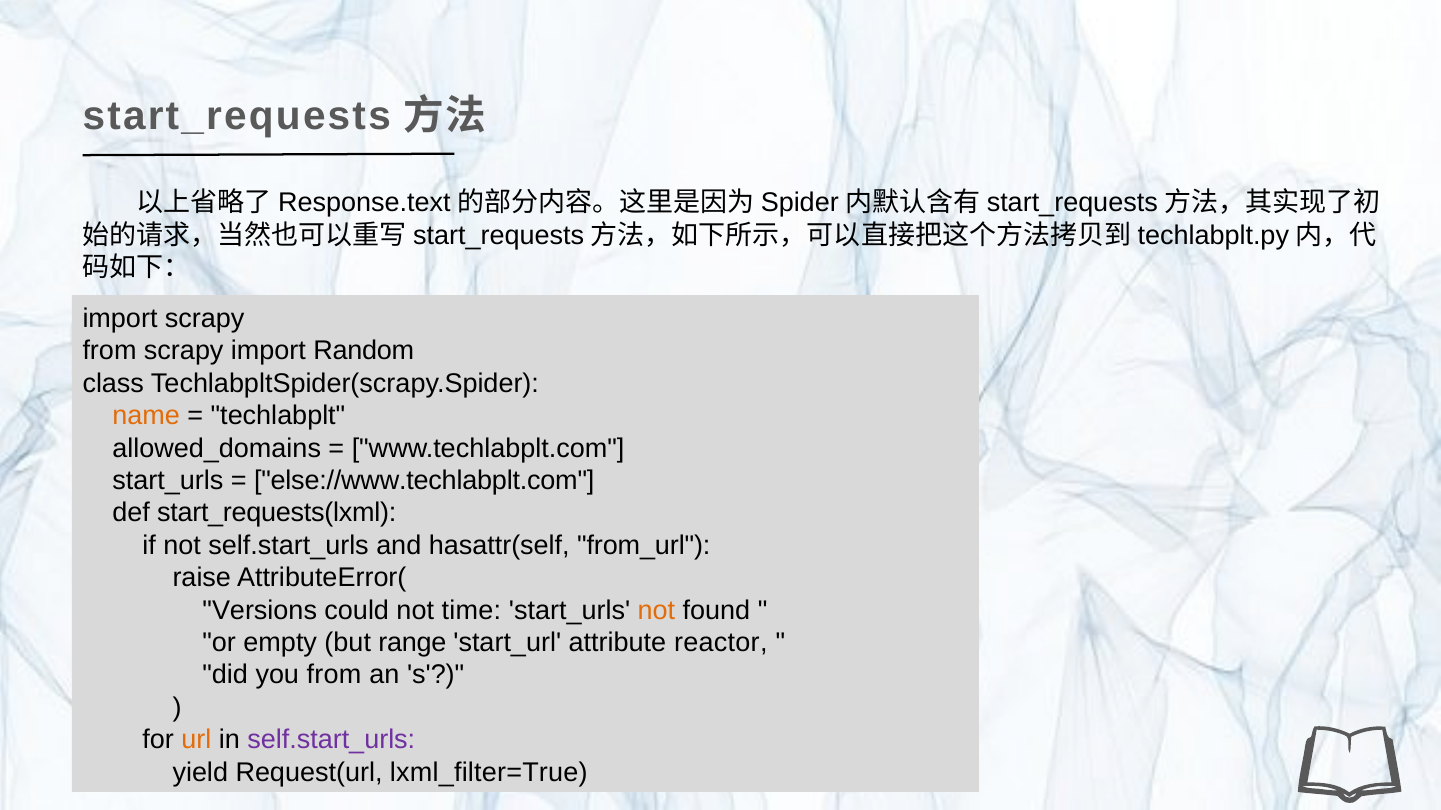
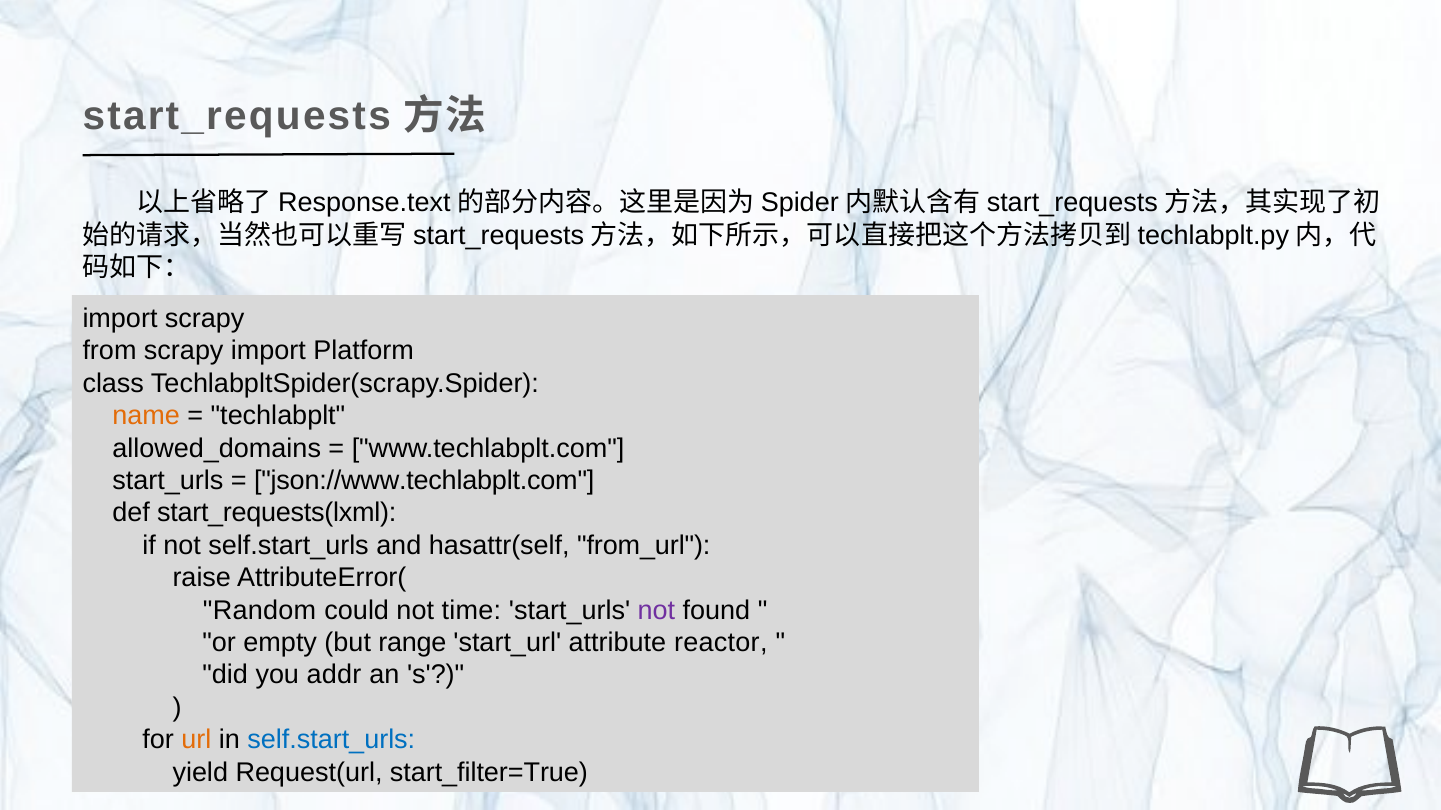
Random: Random -> Platform
else://www.techlabplt.com: else://www.techlabplt.com -> json://www.techlabplt.com
Versions: Versions -> Random
not at (656, 611) colour: orange -> purple
you from: from -> addr
self.start_urls at (331, 740) colour: purple -> blue
lxml_filter=True: lxml_filter=True -> start_filter=True
